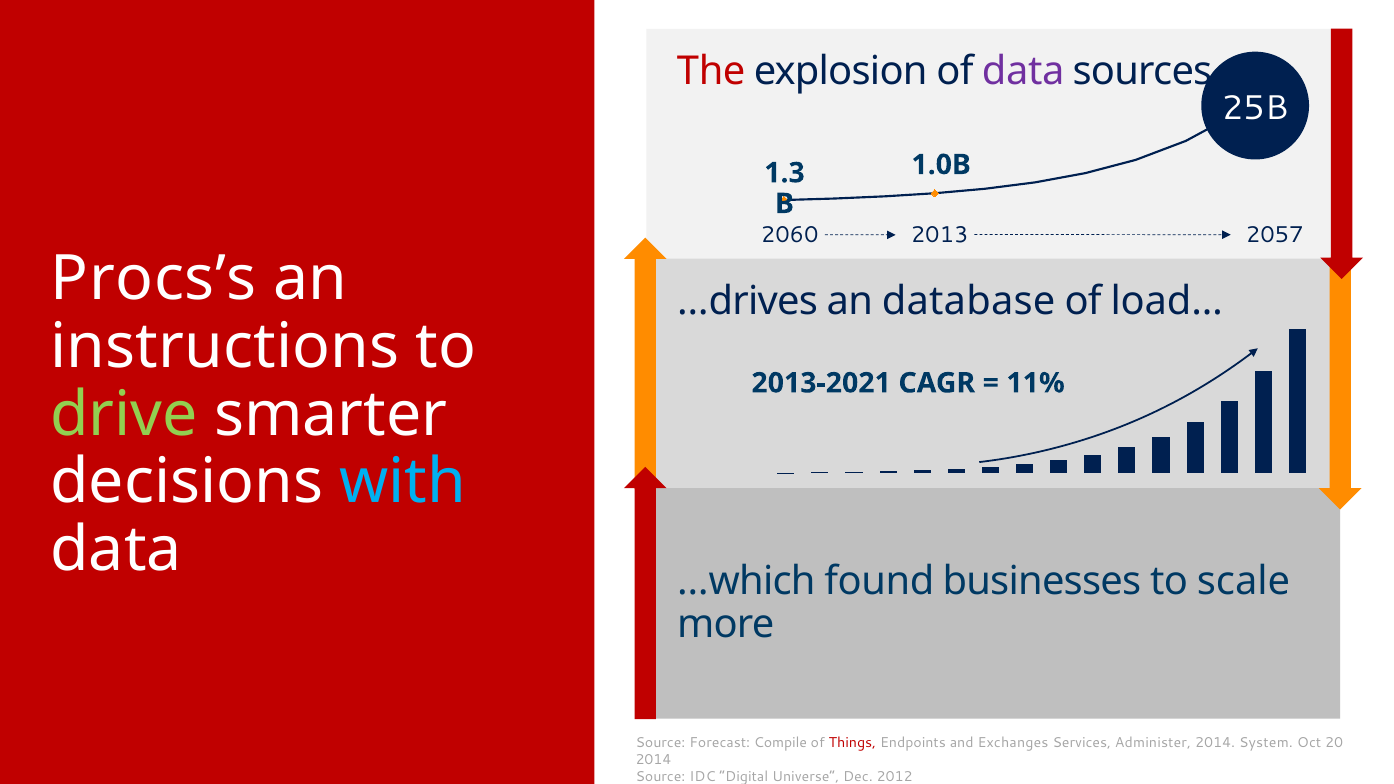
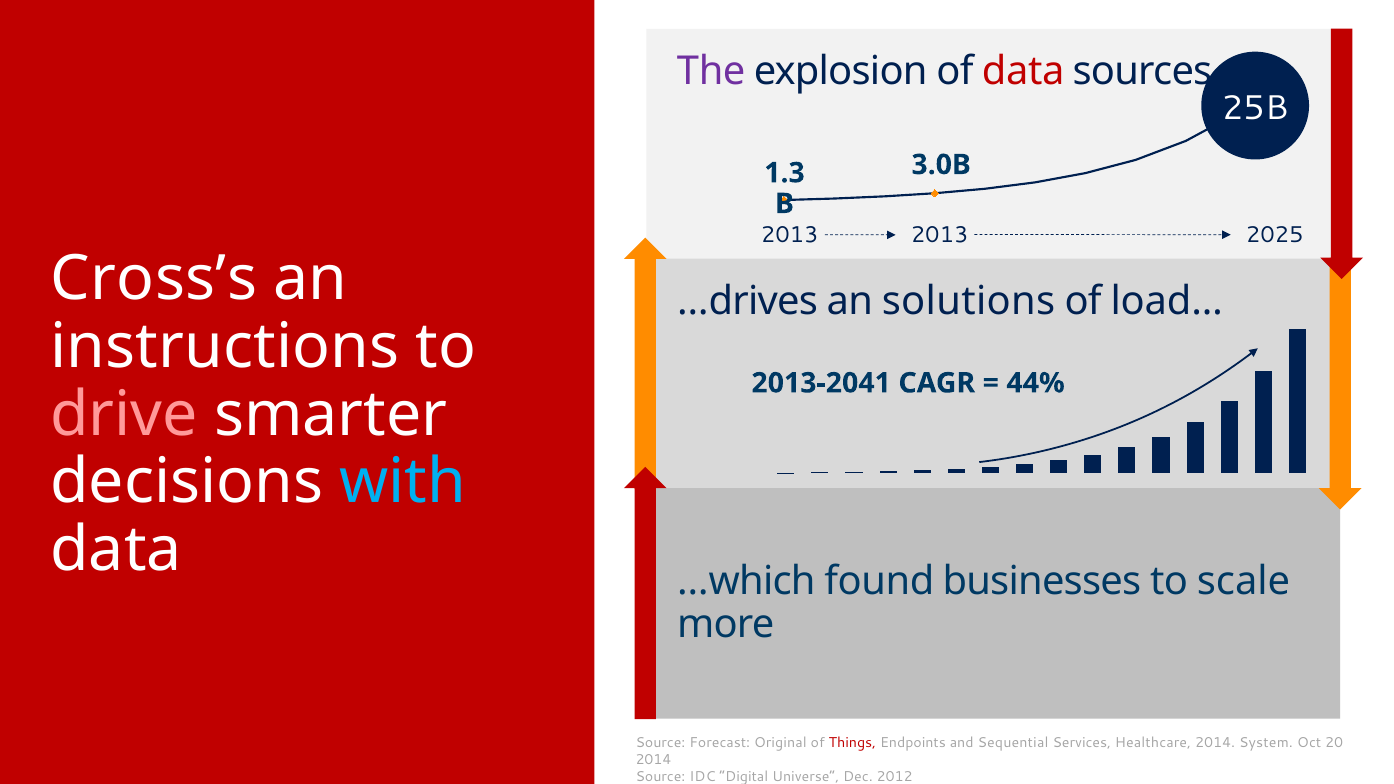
The colour: red -> purple
data at (1023, 72) colour: purple -> red
1.0B: 1.0B -> 3.0B
2060 at (790, 235): 2060 -> 2013
2057: 2057 -> 2025
Procs’s: Procs’s -> Cross’s
database: database -> solutions
2013-2021: 2013-2021 -> 2013-2041
11%: 11% -> 44%
drive colour: light green -> pink
Compile: Compile -> Original
Exchanges: Exchanges -> Sequential
Administer: Administer -> Healthcare
